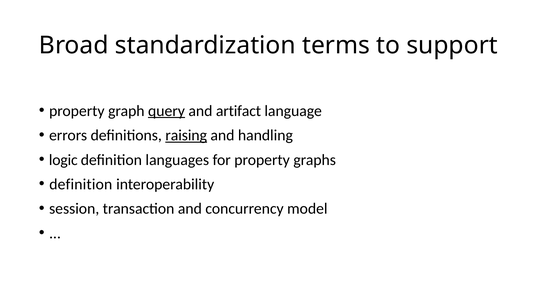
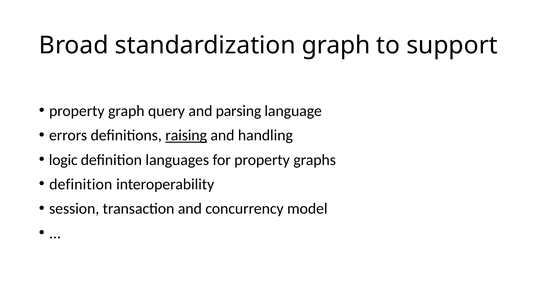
standardization terms: terms -> graph
query underline: present -> none
artifact: artifact -> parsing
